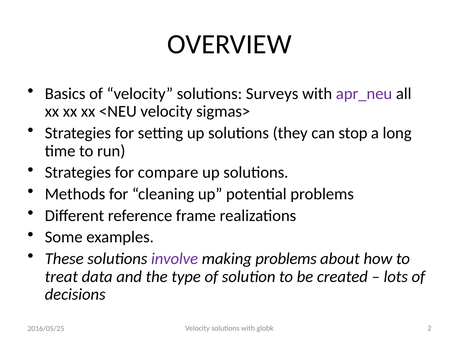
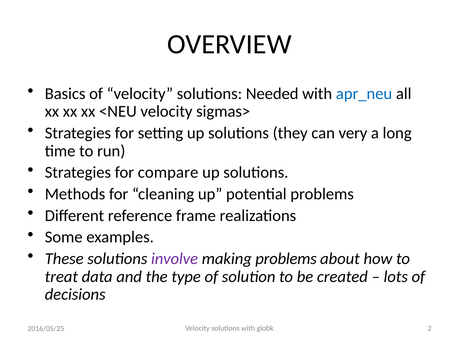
Surveys: Surveys -> Needed
apr_neu colour: purple -> blue
stop: stop -> very
